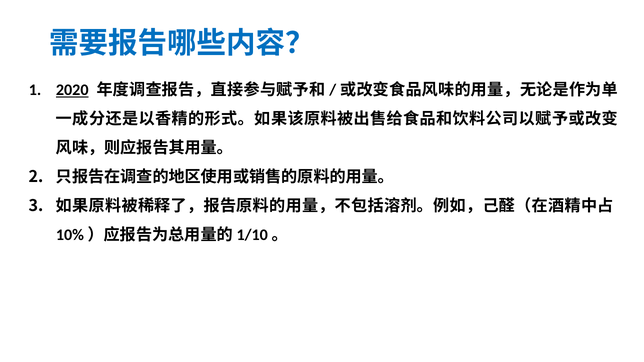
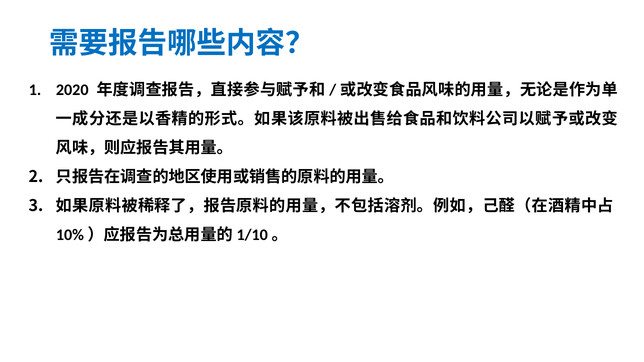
2020 underline: present -> none
